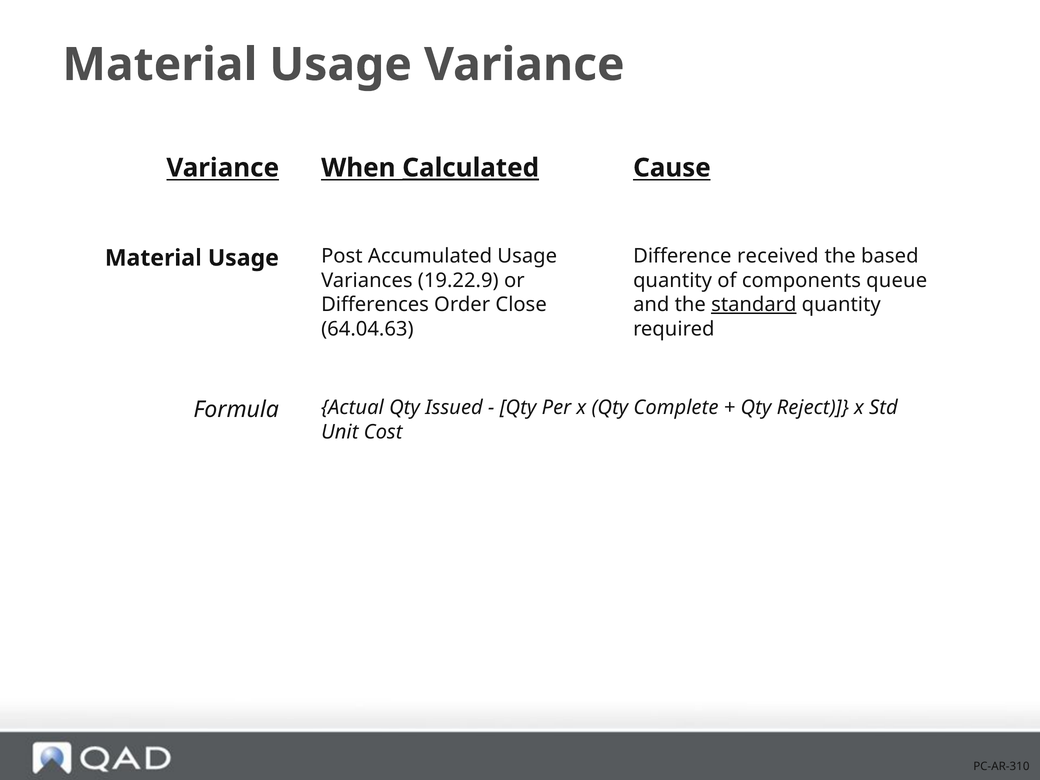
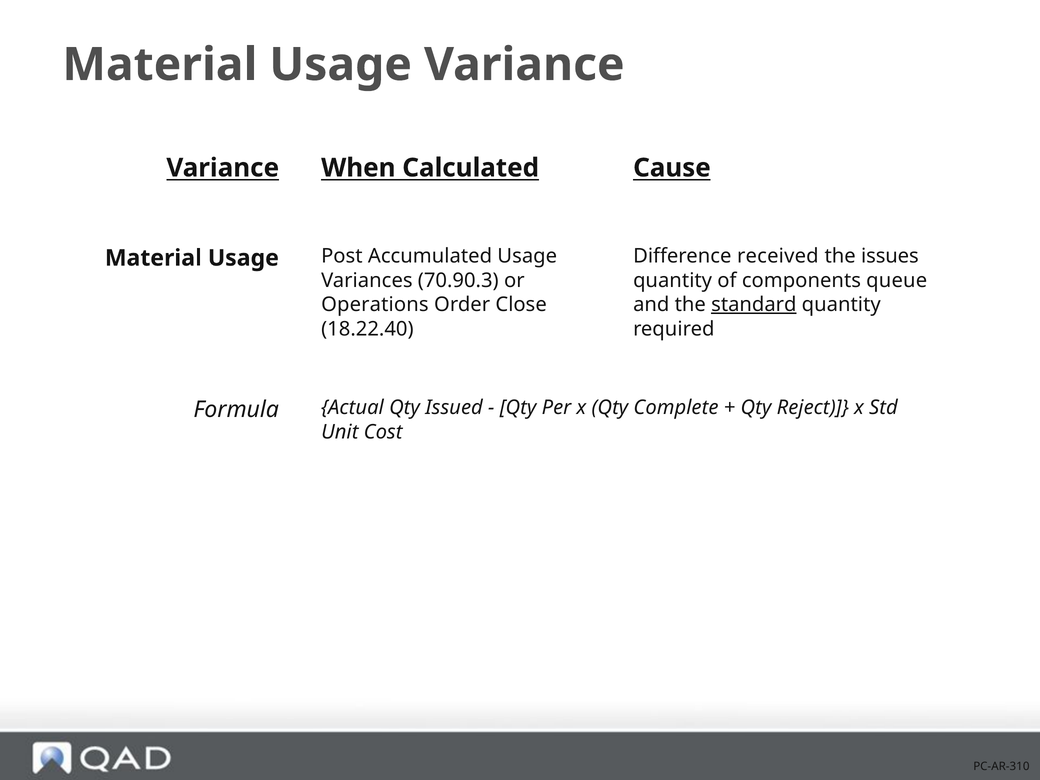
Calculated underline: present -> none
based: based -> issues
19.22.9: 19.22.9 -> 70.90.3
Differences: Differences -> Operations
64.04.63: 64.04.63 -> 18.22.40
